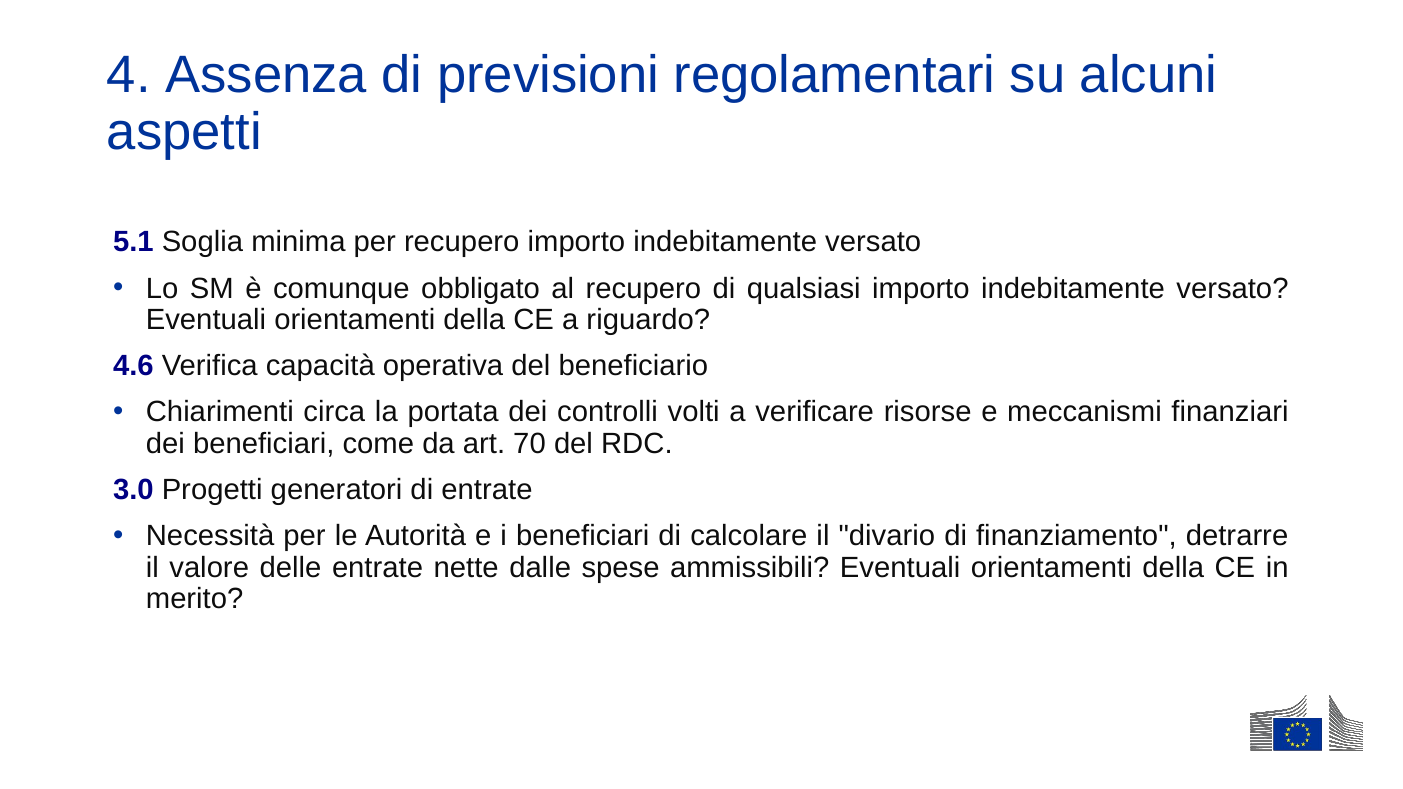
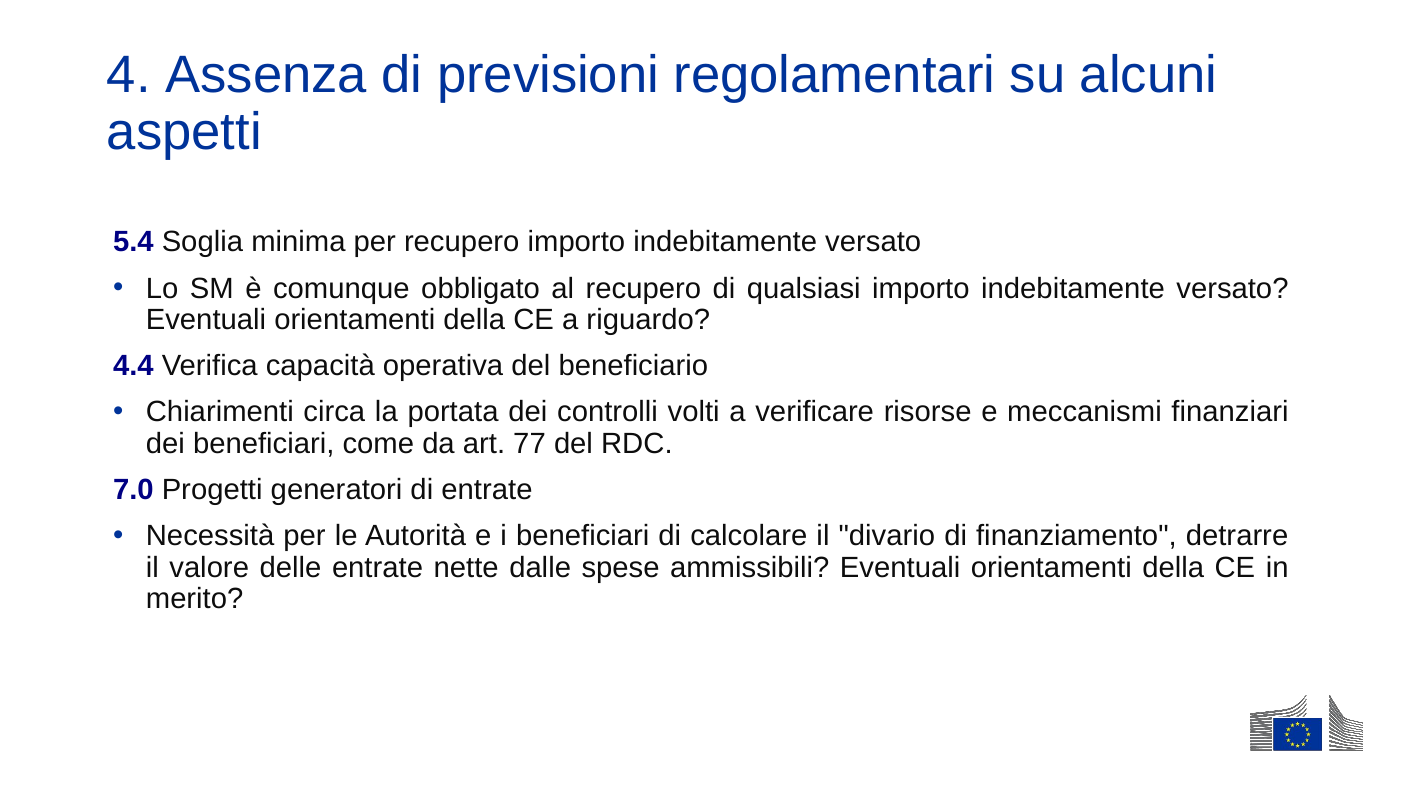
5.1: 5.1 -> 5.4
4.6: 4.6 -> 4.4
70: 70 -> 77
3.0: 3.0 -> 7.0
